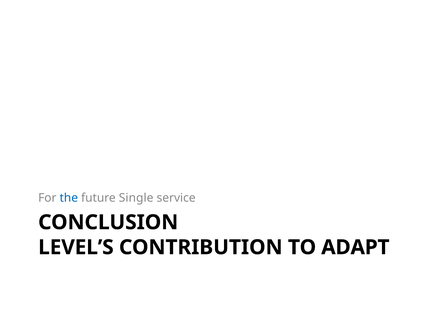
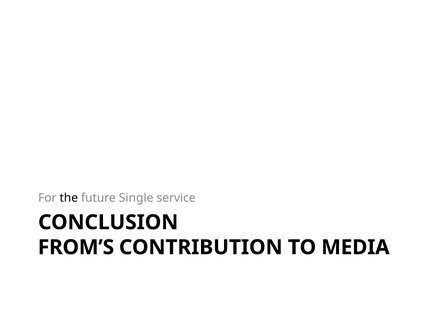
the colour: blue -> black
LEVEL’S: LEVEL’S -> FROM’S
ADAPT: ADAPT -> MEDIA
